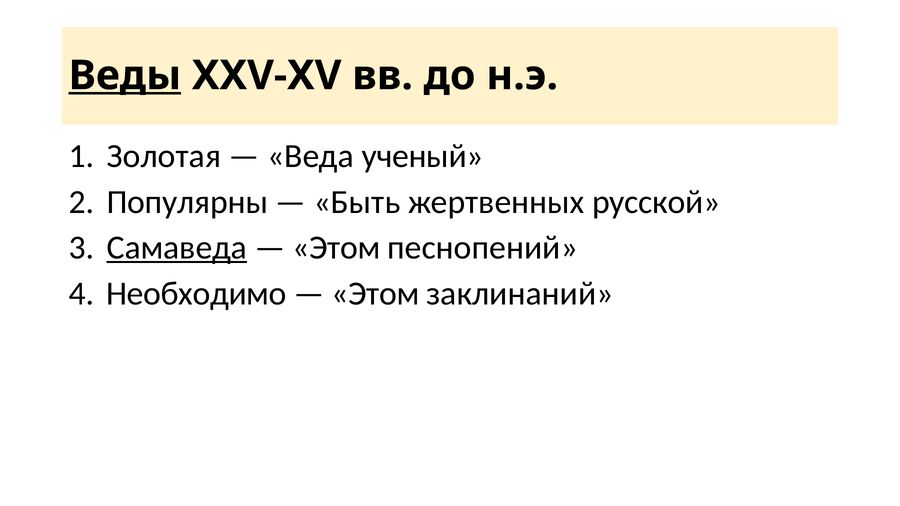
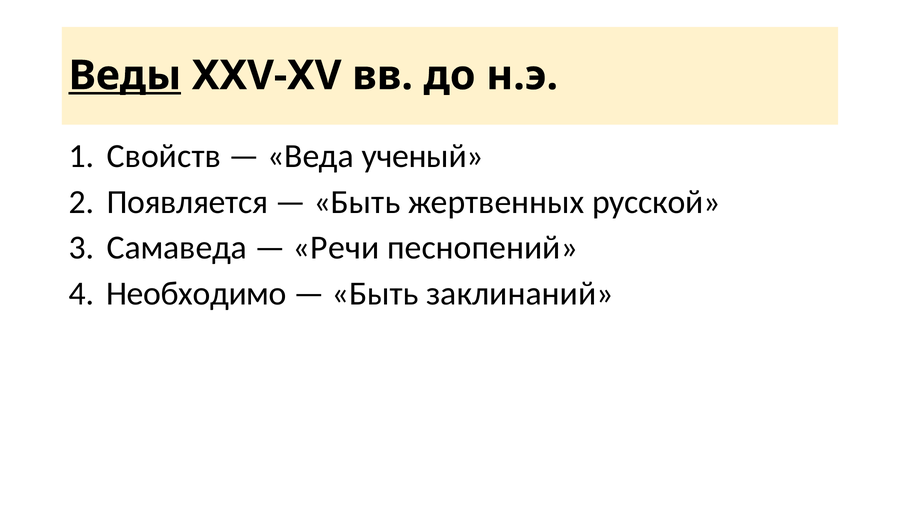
Золотая: Золотая -> Свойств
Популярны: Популярны -> Появляется
Самаведа underline: present -> none
Этом at (336, 248): Этом -> Речи
Этом at (375, 294): Этом -> Быть
